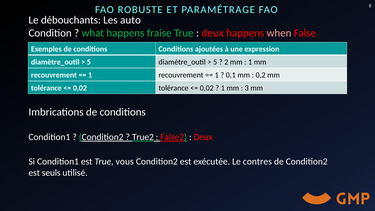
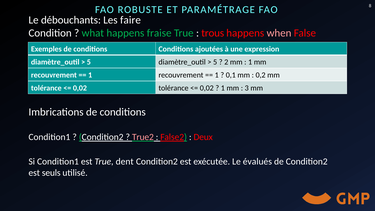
auto: auto -> faire
deux at (213, 33): deux -> trous
True2 colour: white -> pink
vous: vous -> dent
contres: contres -> évalués
